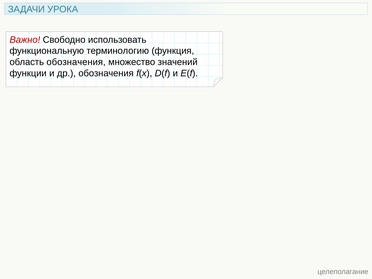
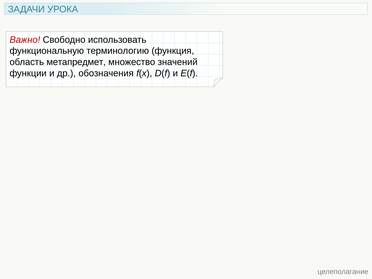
область обозначения: обозначения -> метапредмет
